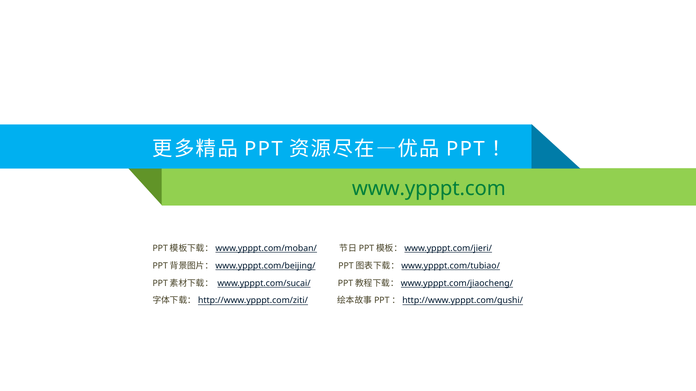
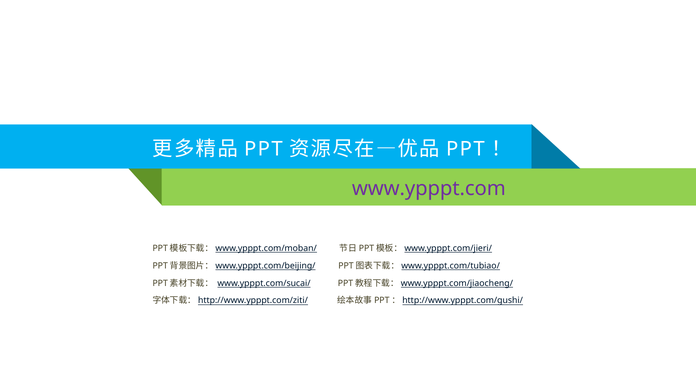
www.ypppt.com colour: green -> purple
